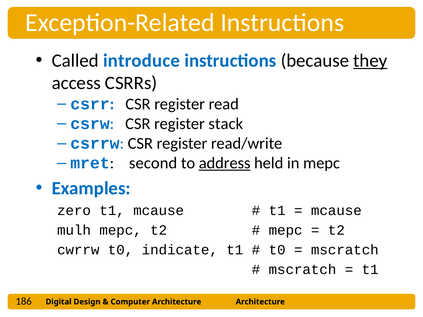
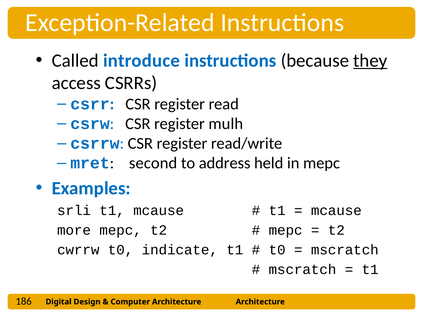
stack: stack -> mulh
address underline: present -> none
zero: zero -> srli
mulh: mulh -> more
